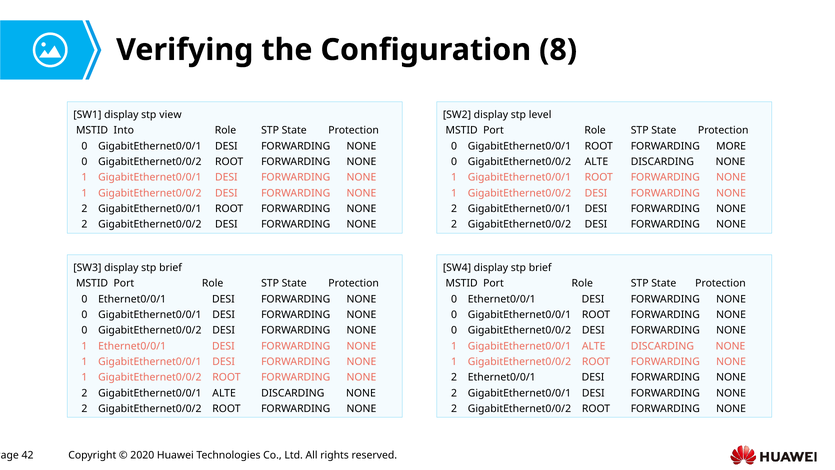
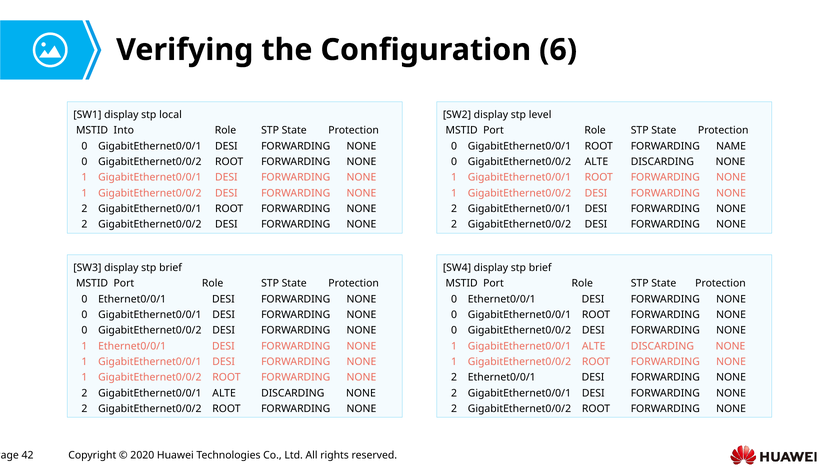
8: 8 -> 6
view: view -> local
MORE: MORE -> NAME
